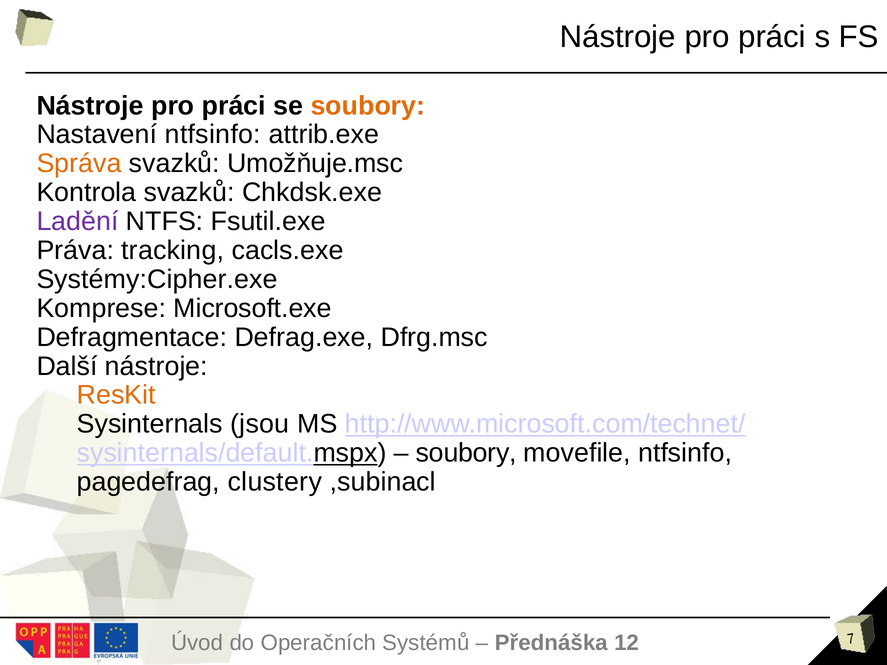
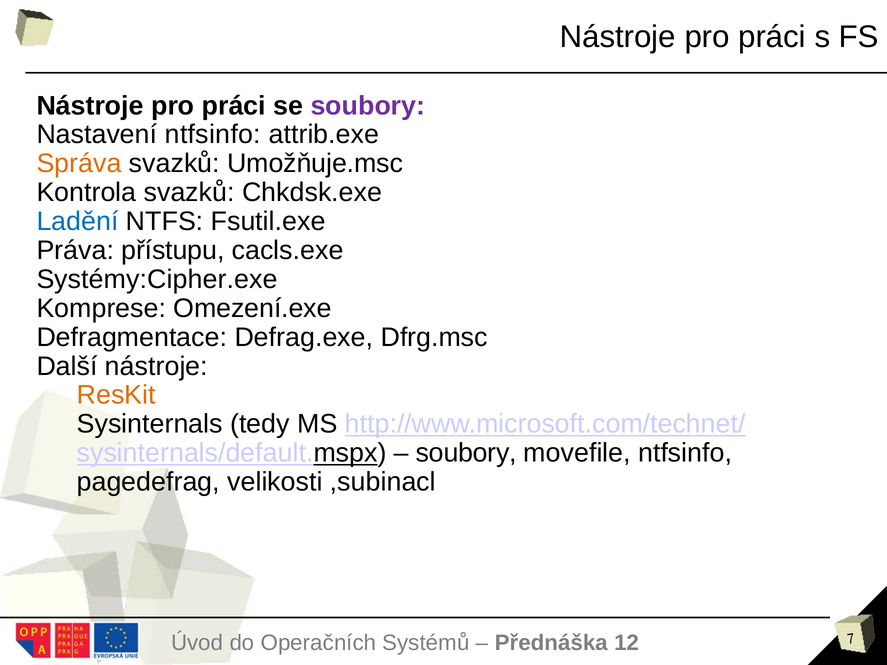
soubory at (368, 106) colour: orange -> purple
Ladění colour: purple -> blue
tracking: tracking -> přístupu
Microsoft.exe: Microsoft.exe -> Omezení.exe
jsou: jsou -> tedy
clustery: clustery -> velikosti
